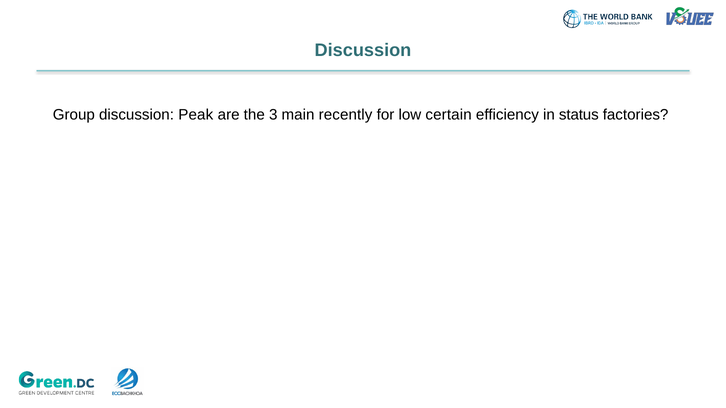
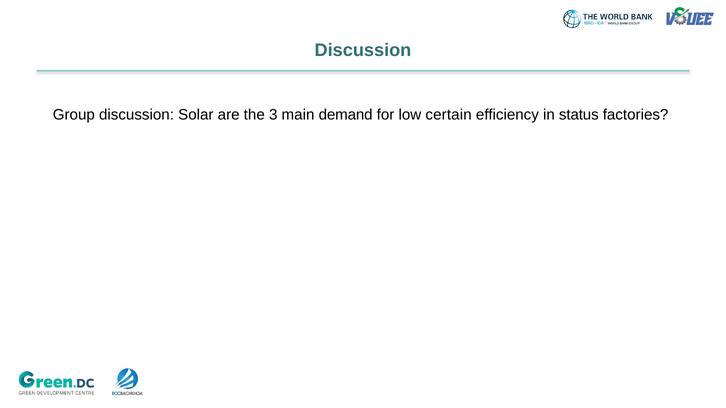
Peak: Peak -> Solar
recently: recently -> demand
